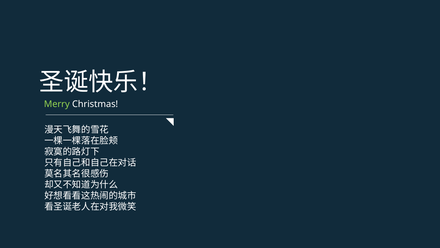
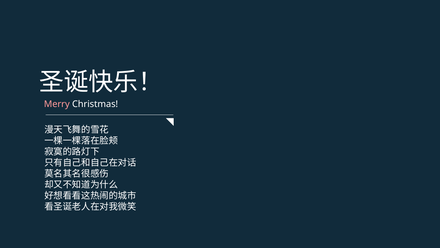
Merry colour: light green -> pink
